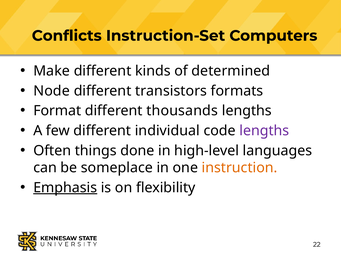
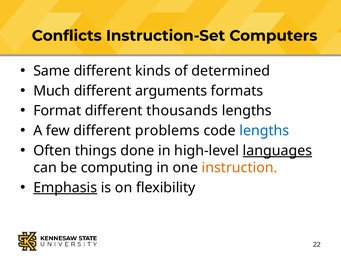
Make: Make -> Same
Node: Node -> Much
transistors: transistors -> arguments
individual: individual -> problems
lengths at (264, 131) colour: purple -> blue
languages underline: none -> present
someplace: someplace -> computing
